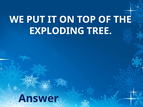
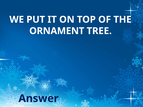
EXPLODING: EXPLODING -> ORNAMENT
